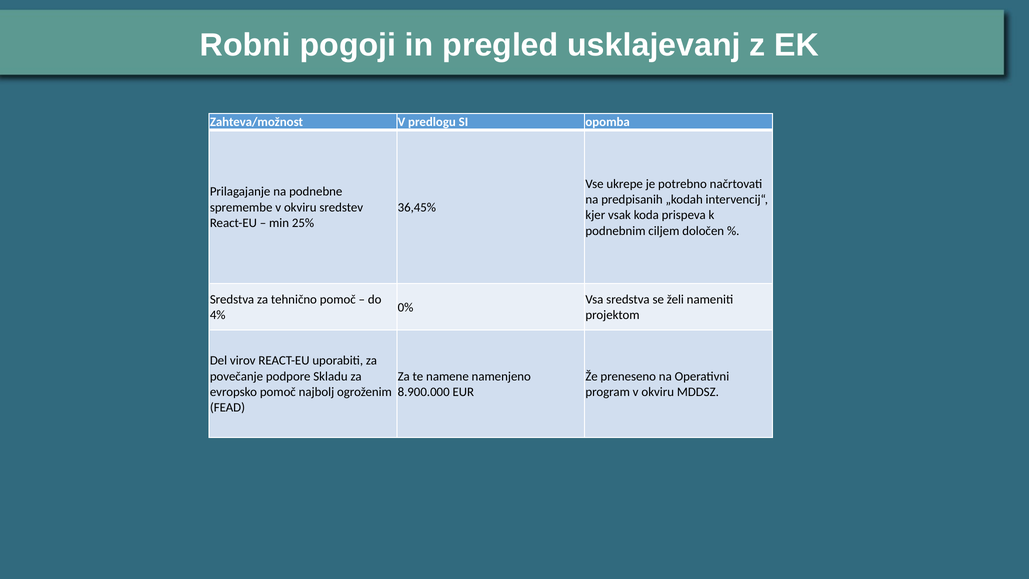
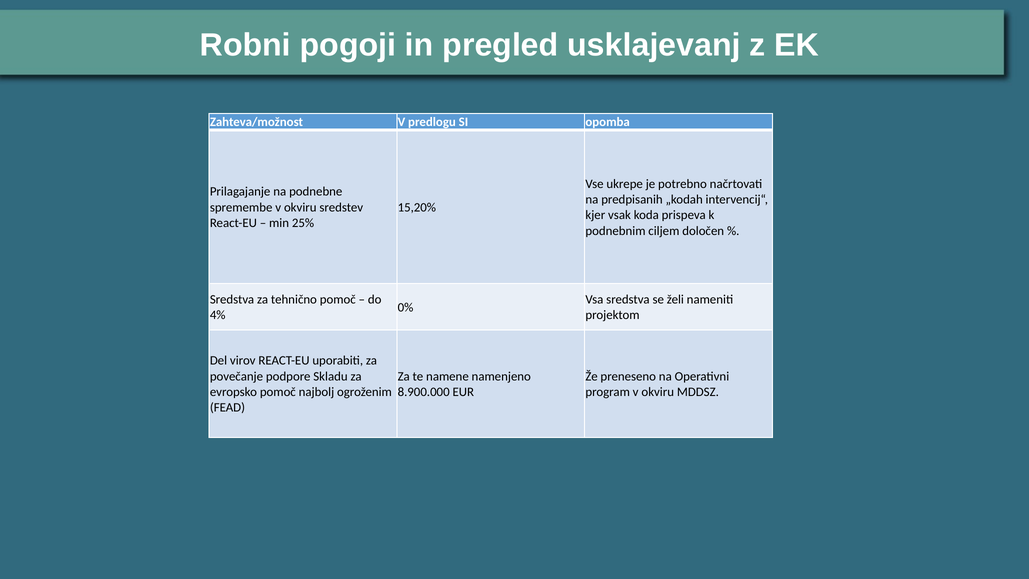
36,45%: 36,45% -> 15,20%
